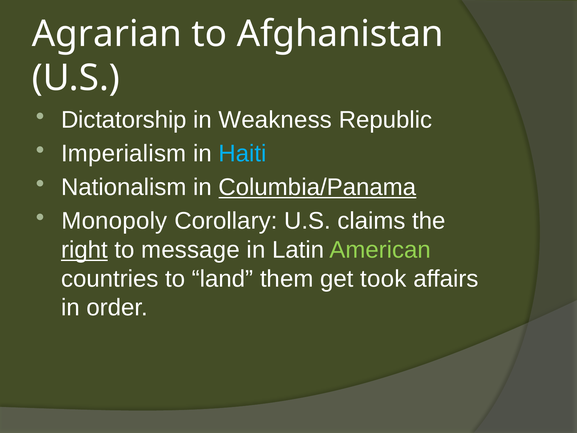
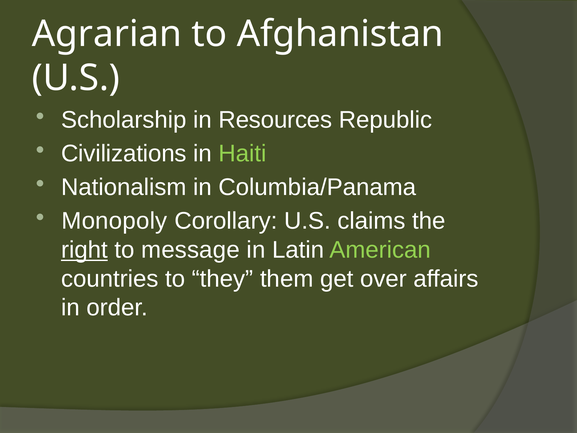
Dictatorship: Dictatorship -> Scholarship
Weakness: Weakness -> Resources
Imperialism: Imperialism -> Civilizations
Haiti colour: light blue -> light green
Columbia/Panama underline: present -> none
land: land -> they
took: took -> over
